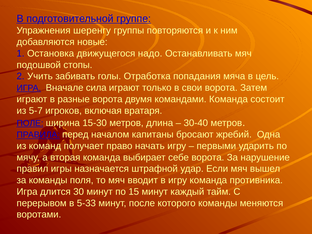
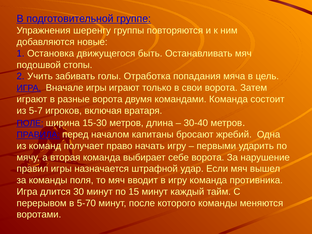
надо: надо -> быть
Вначале сила: сила -> игры
5-33: 5-33 -> 5-70
